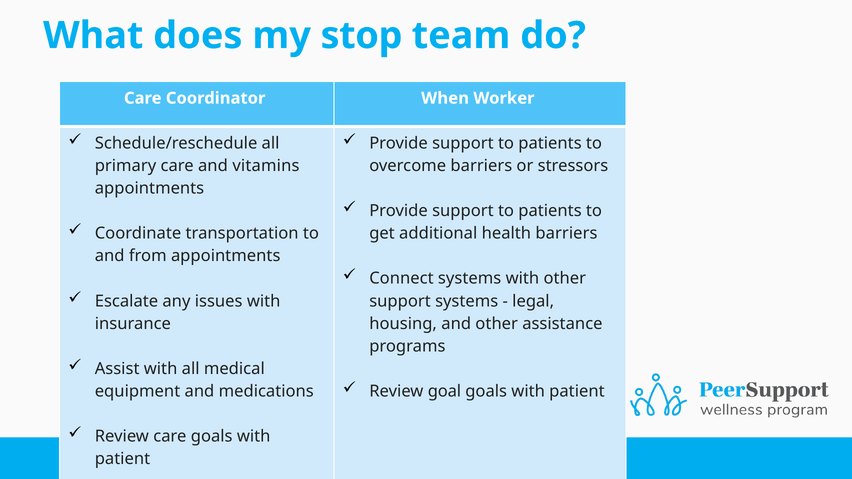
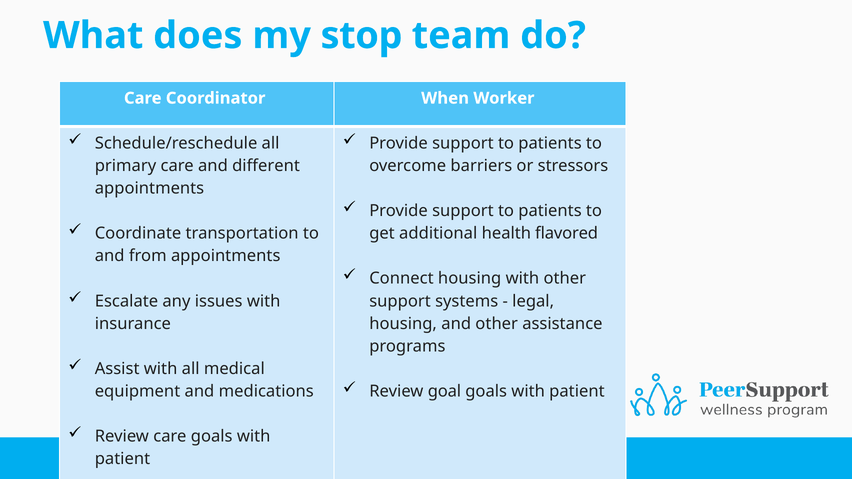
vitamins: vitamins -> different
health barriers: barriers -> flavored
Connect systems: systems -> housing
